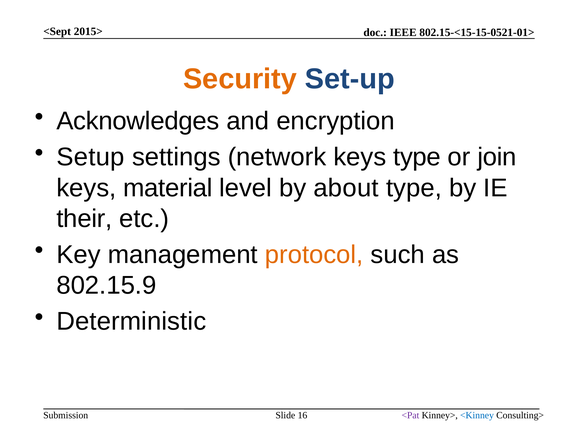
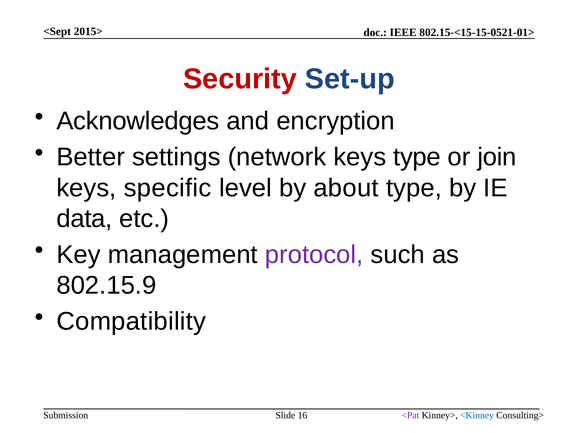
Security colour: orange -> red
Setup: Setup -> Better
material: material -> specific
their: their -> data
protocol colour: orange -> purple
Deterministic: Deterministic -> Compatibility
